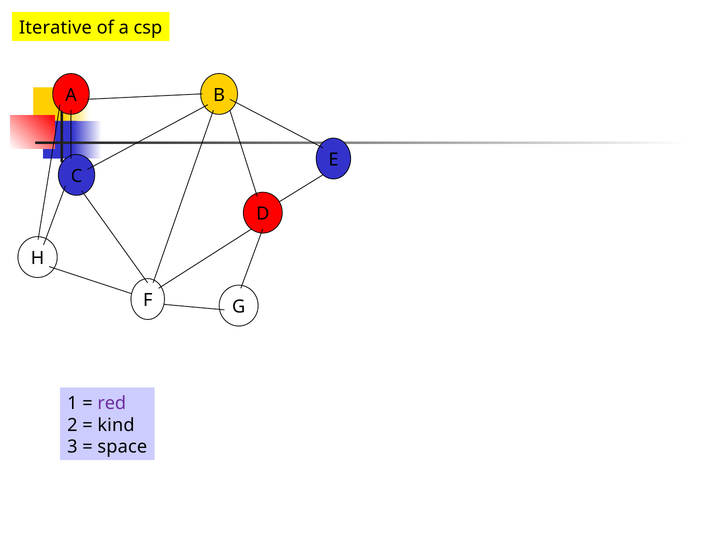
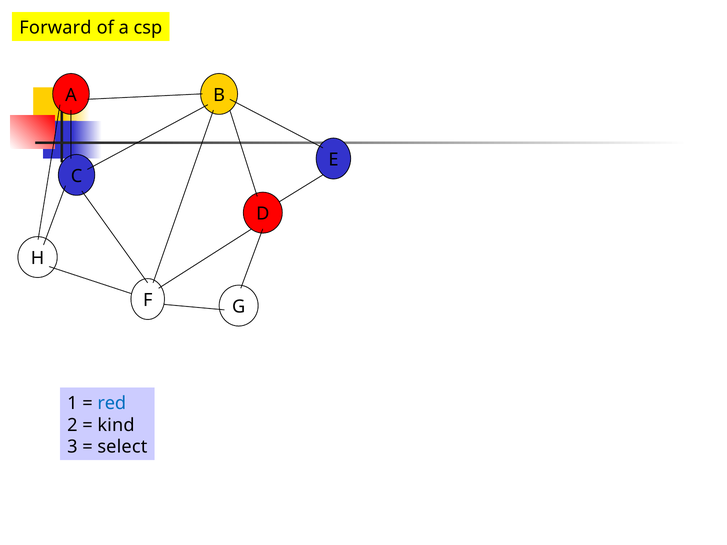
Iterative: Iterative -> Forward
red colour: purple -> blue
space: space -> select
